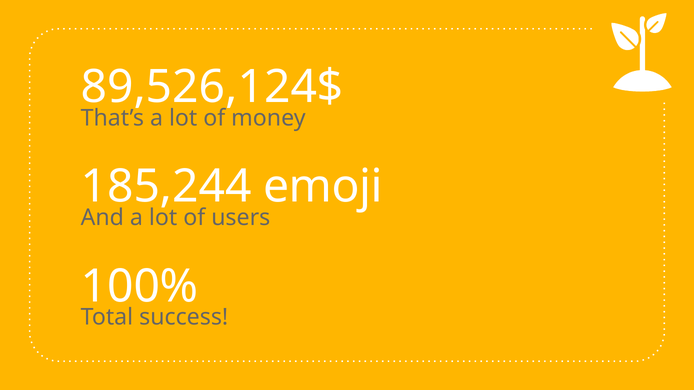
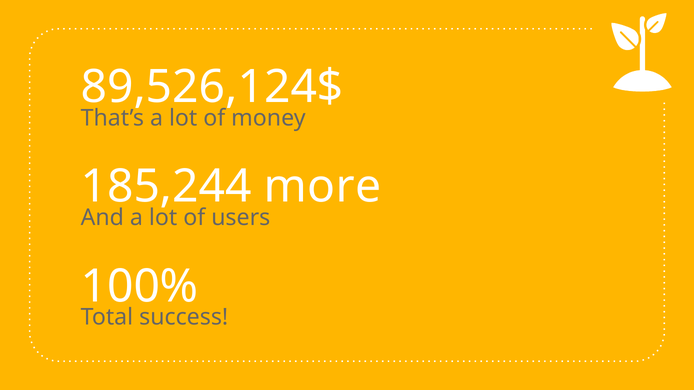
emoji: emoji -> more
